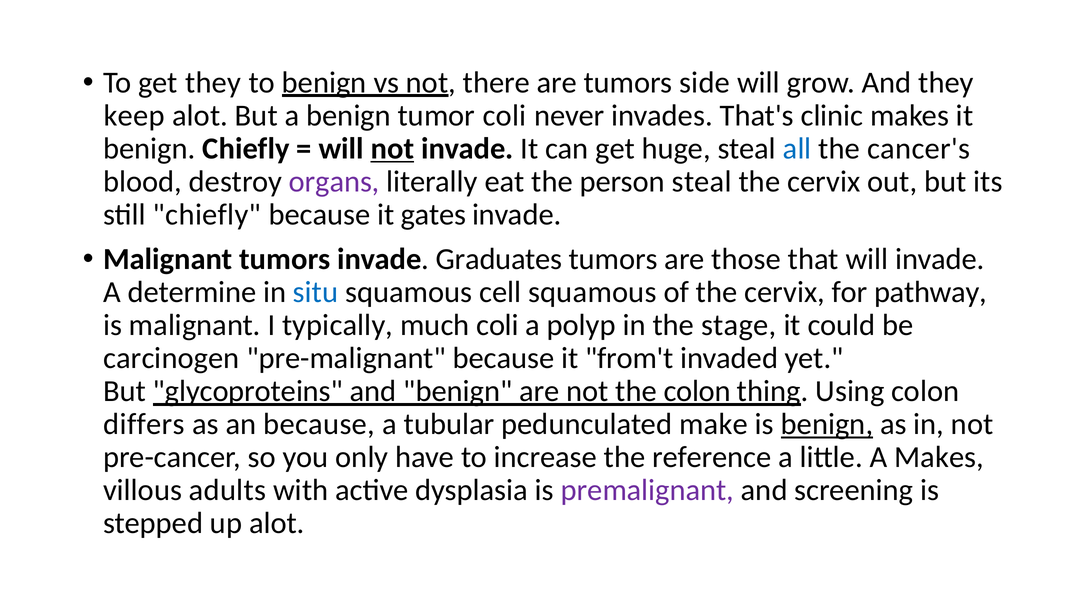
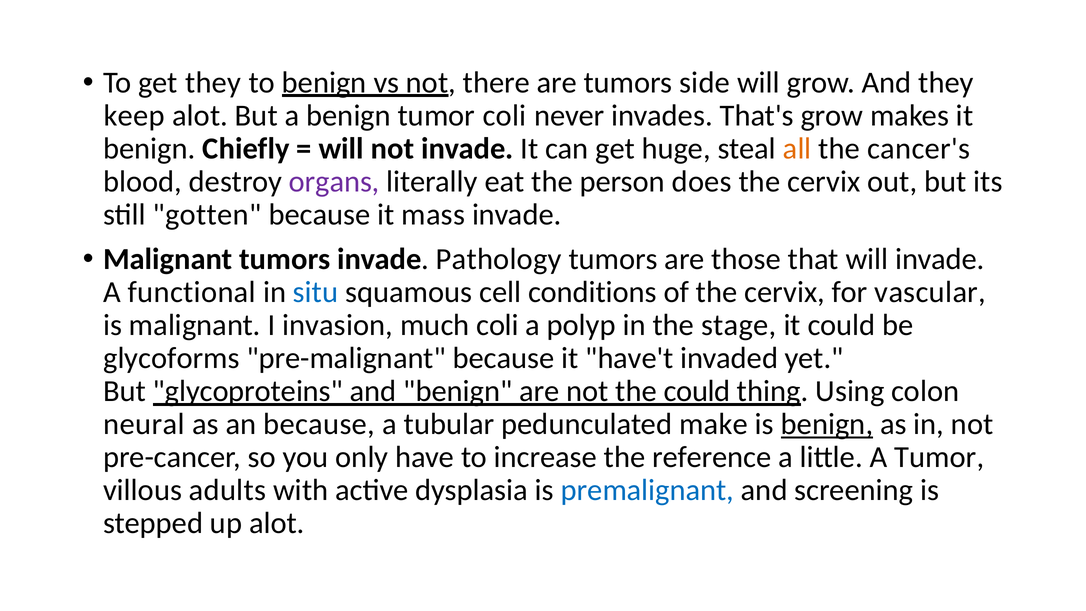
That's clinic: clinic -> grow
not at (392, 149) underline: present -> none
all colour: blue -> orange
person steal: steal -> does
still chiefly: chiefly -> gotten
gates: gates -> mass
Graduates: Graduates -> Pathology
determine: determine -> functional
cell squamous: squamous -> conditions
pathway: pathway -> vascular
typically: typically -> invasion
carcinogen: carcinogen -> glycoforms
from't: from't -> have't
the colon: colon -> could
differs: differs -> neural
A Makes: Makes -> Tumor
premalignant colour: purple -> blue
